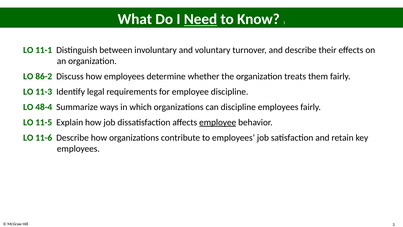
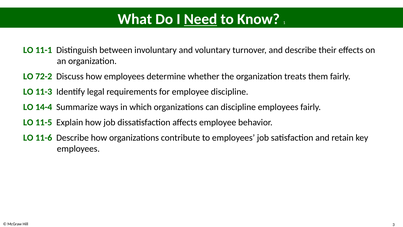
86-2: 86-2 -> 72-2
48-4: 48-4 -> 14-4
employee at (218, 122) underline: present -> none
